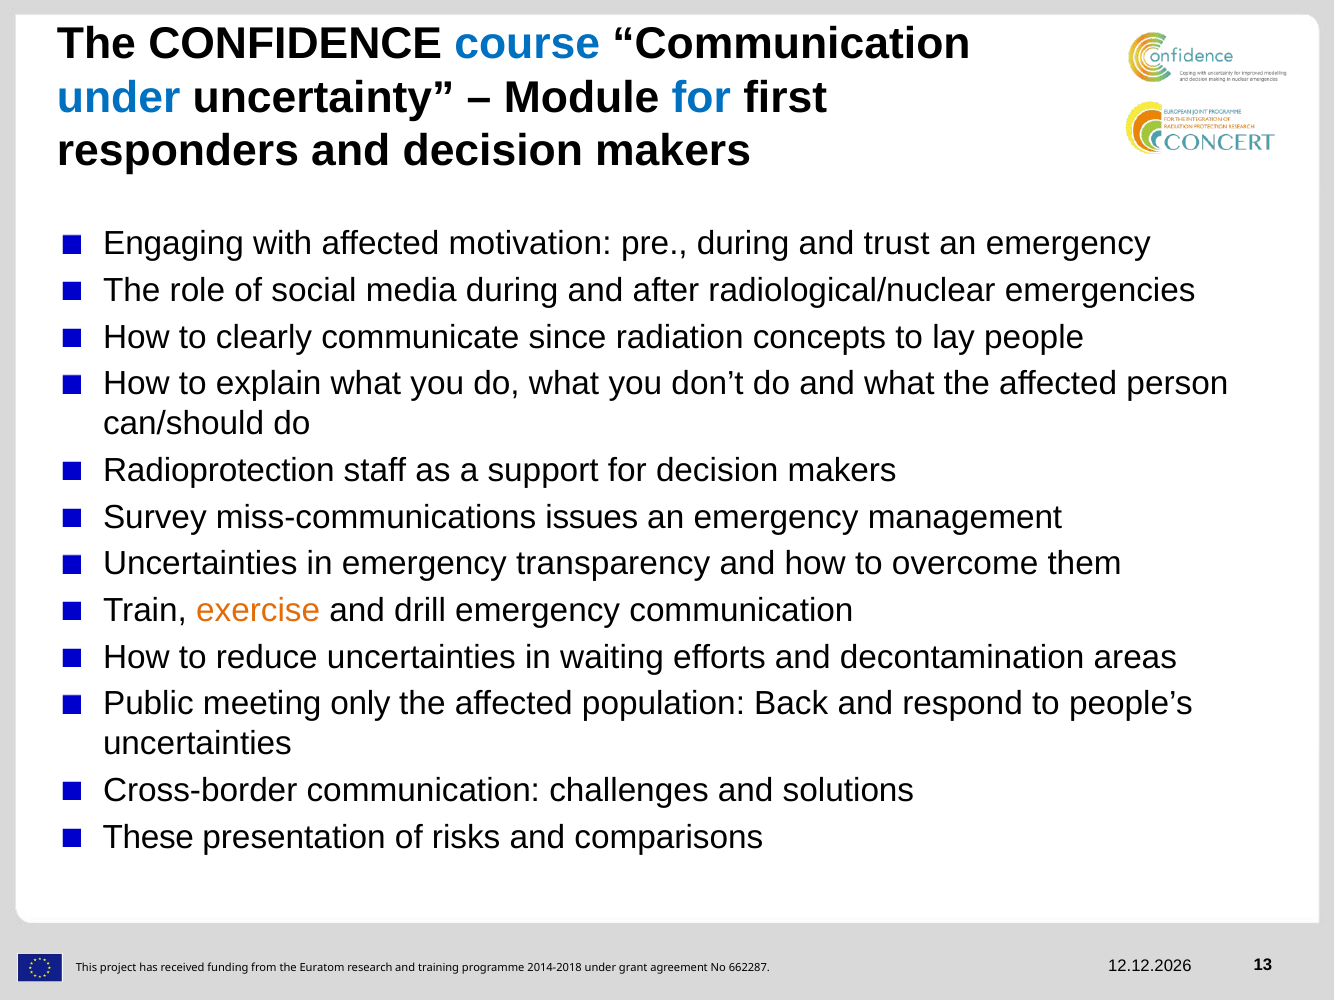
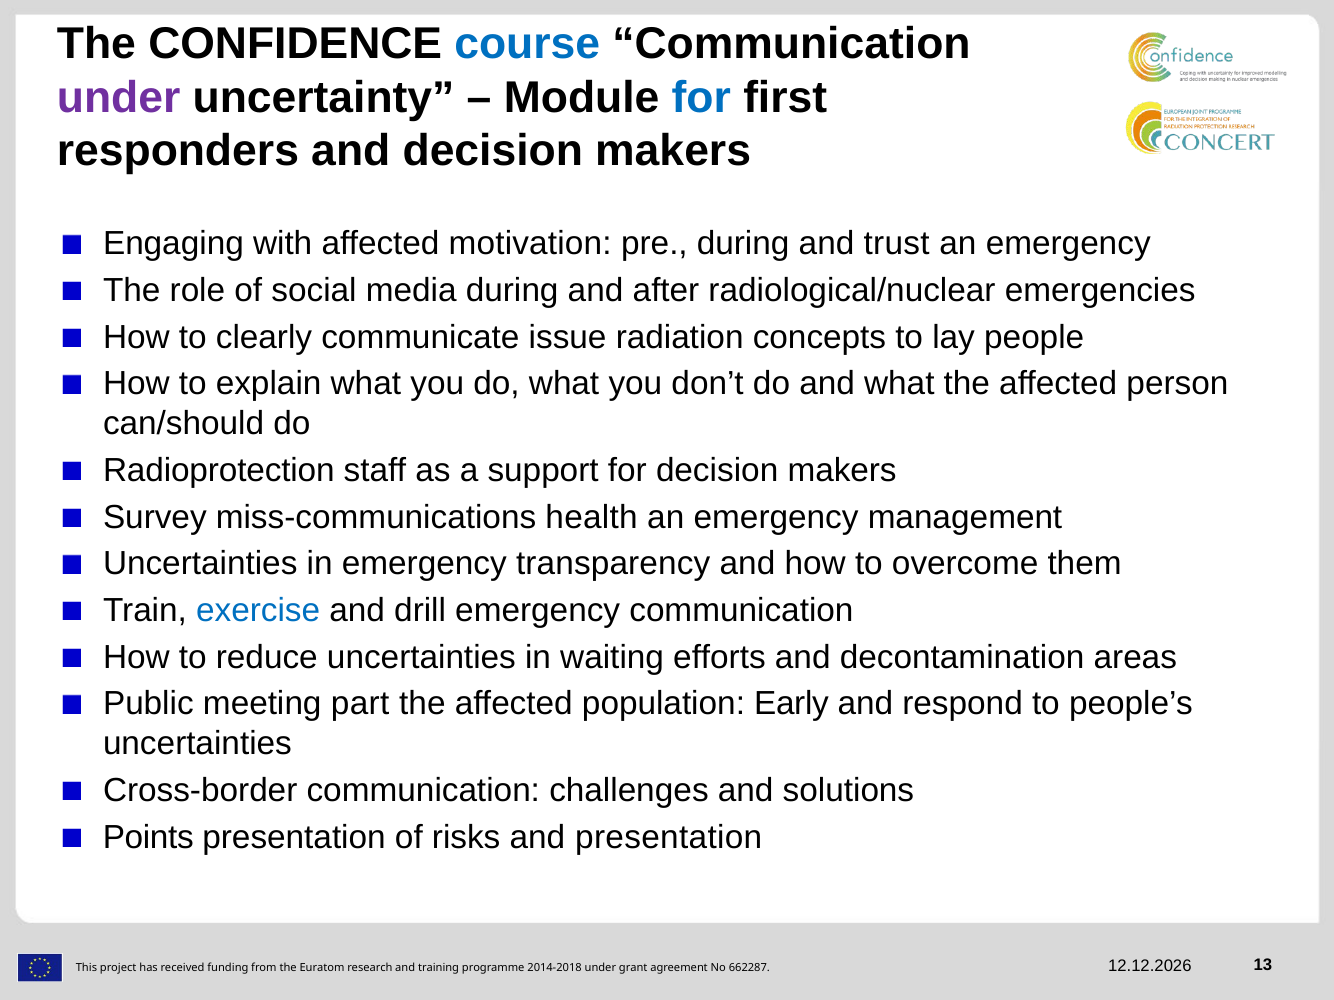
under at (119, 98) colour: blue -> purple
since: since -> issue
issues: issues -> health
exercise colour: orange -> blue
only: only -> part
Back: Back -> Early
These: These -> Points
and comparisons: comparisons -> presentation
